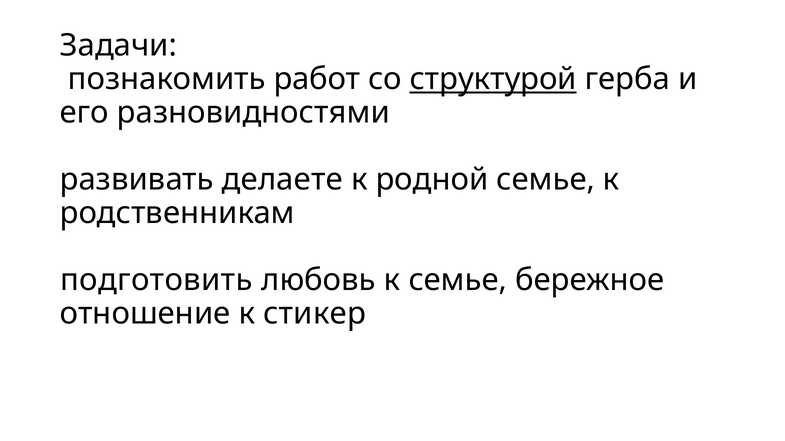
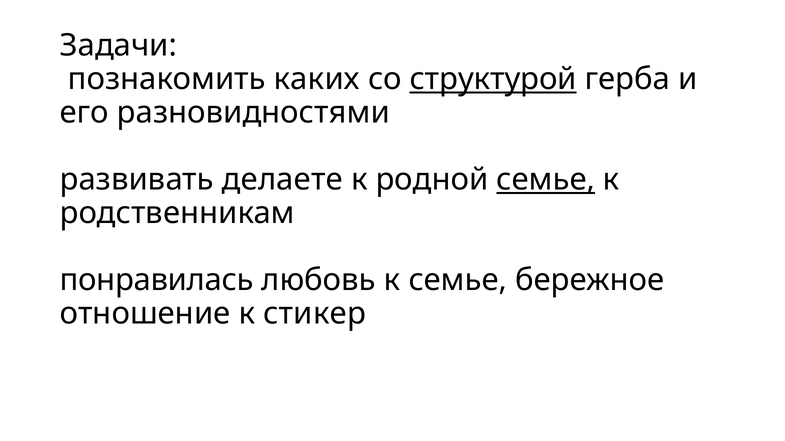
работ: работ -> каких
семье at (546, 180) underline: none -> present
подготовить: подготовить -> понравилась
